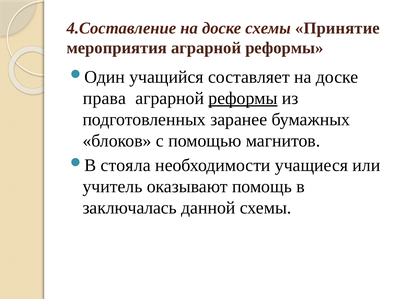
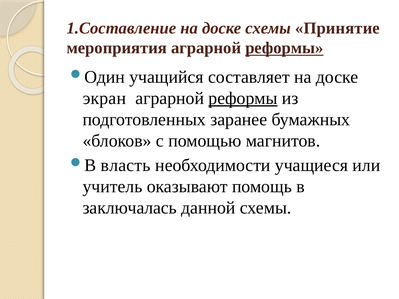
4.Составление: 4.Составление -> 1.Составление
реформы at (284, 48) underline: none -> present
права: права -> экран
стояла: стояла -> власть
